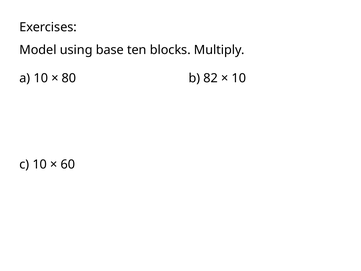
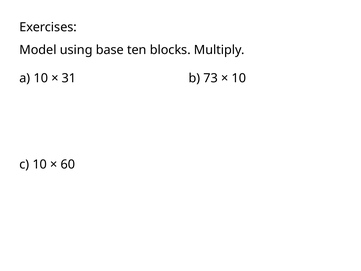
80: 80 -> 31
82: 82 -> 73
